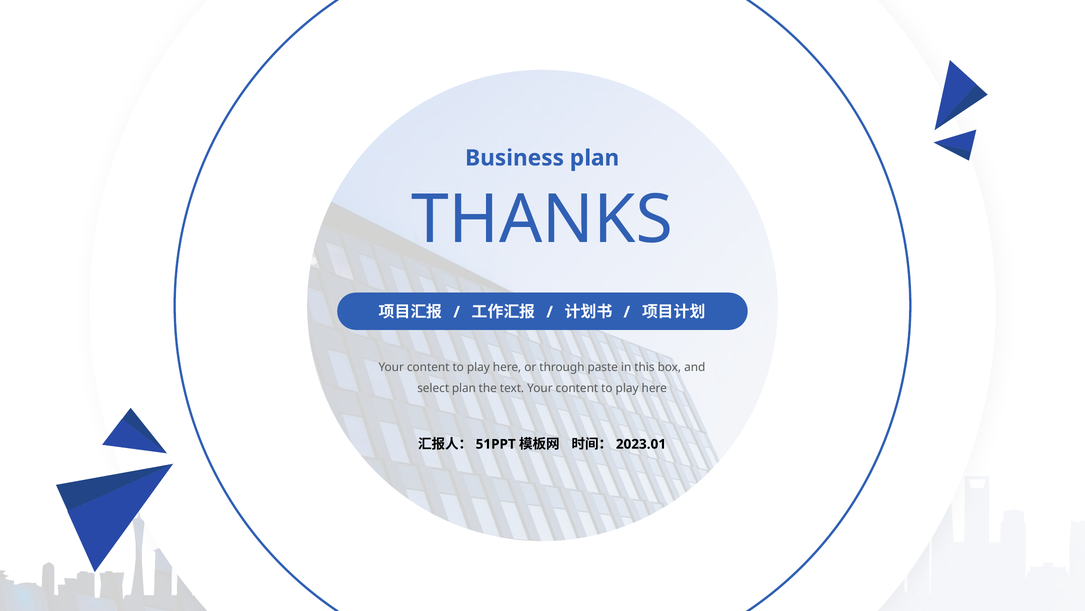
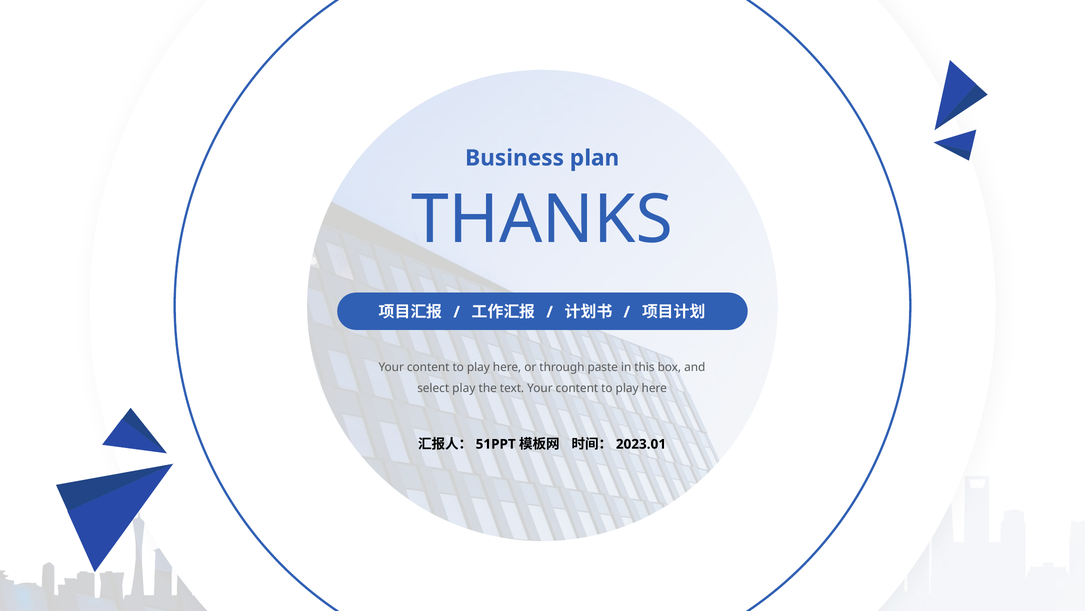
select plan: plan -> play
